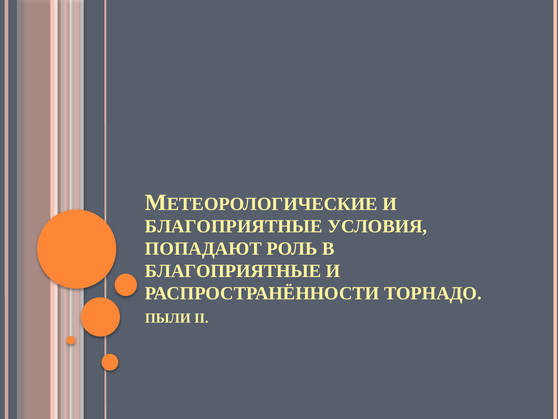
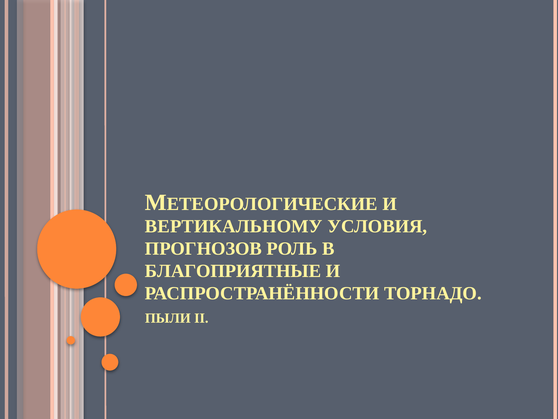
БЛАГОПРИЯТНЫЕ at (234, 226): БЛАГОПРИЯТНЫЕ -> ВЕРТИКАЛЬНОМУ
ПОПАДАЮТ: ПОПАДАЮТ -> ПРОГНОЗОВ
